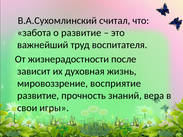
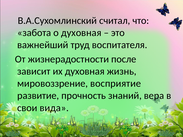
о развитие: развитие -> духовная
игры: игры -> вида
